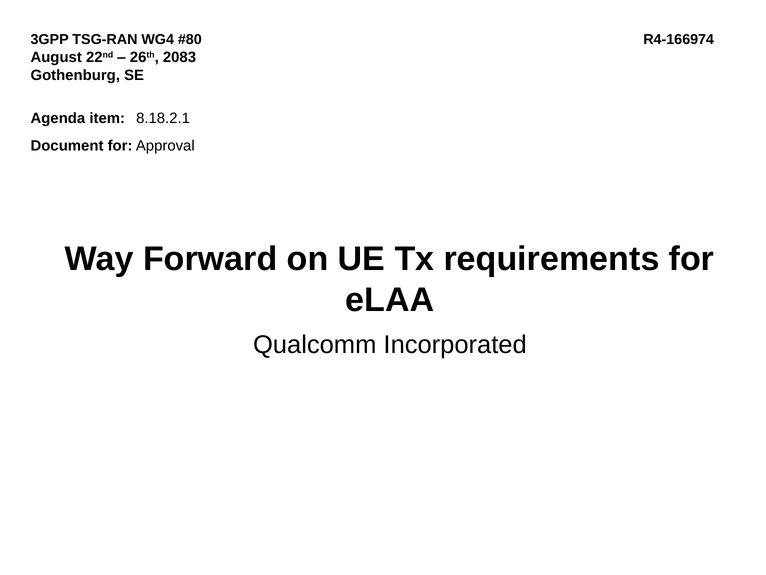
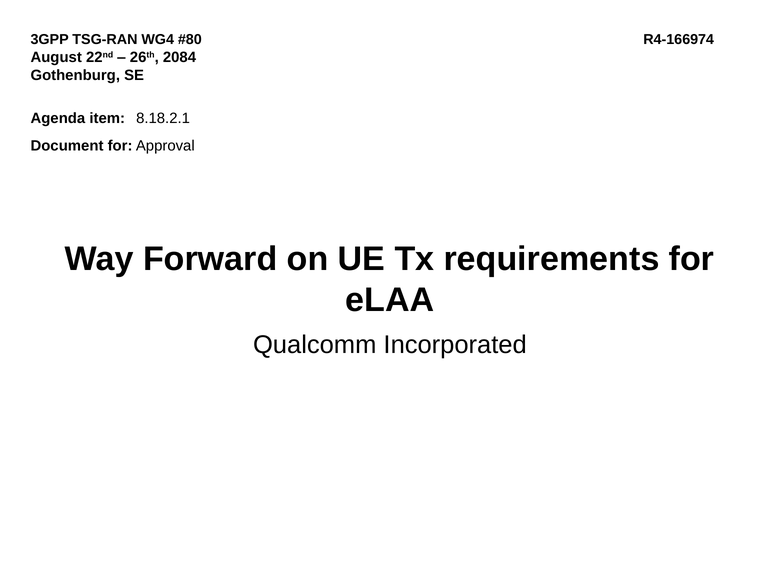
2083: 2083 -> 2084
